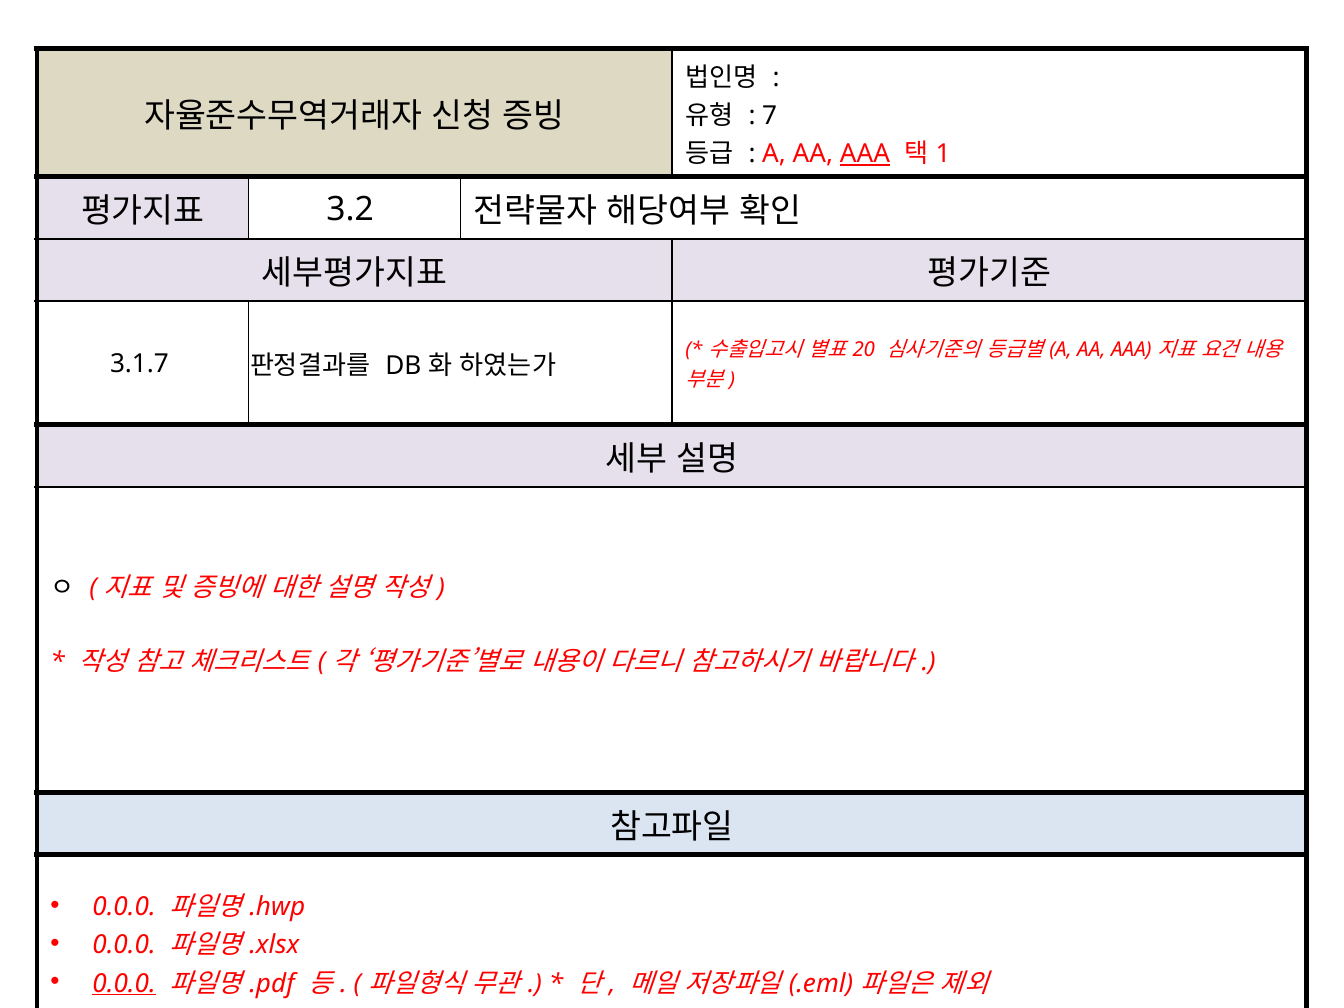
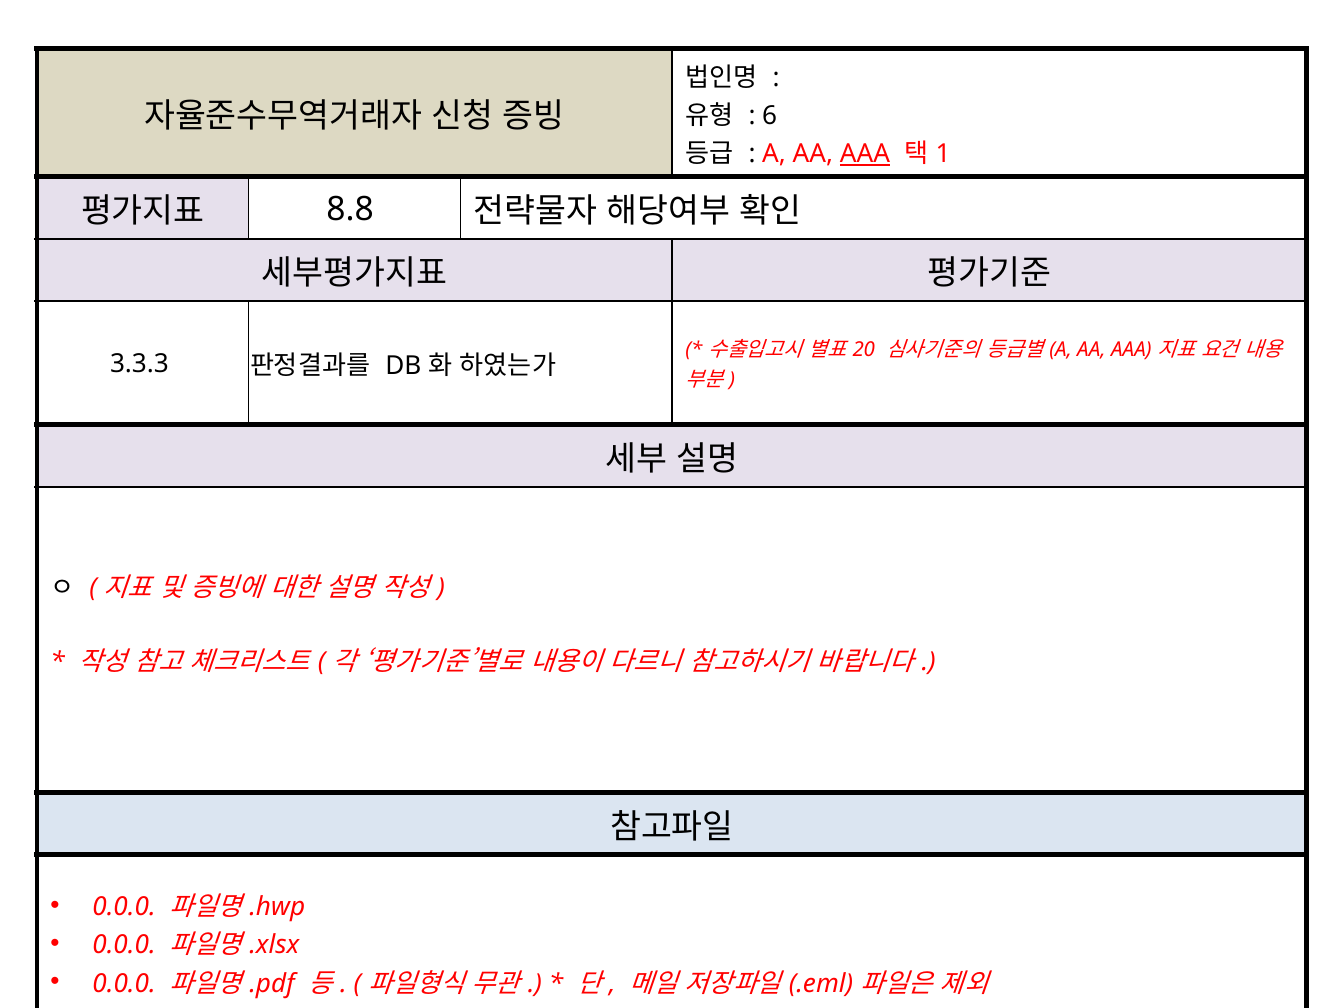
7: 7 -> 6
3.2: 3.2 -> 8.8
3.1.7: 3.1.7 -> 3.3.3
0.0.0 at (124, 983) underline: present -> none
